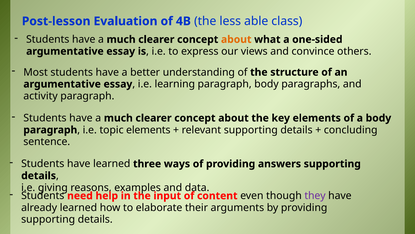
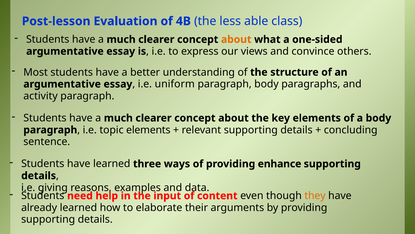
learning: learning -> uniform
answers: answers -> enhance
they colour: purple -> orange
